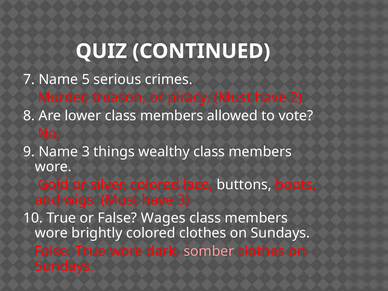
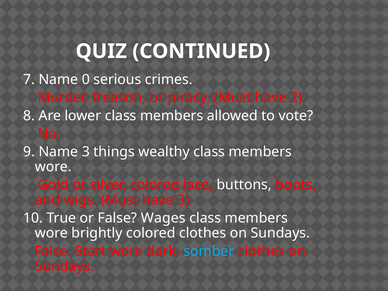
5: 5 -> 0
False True: True -> Start
somber colour: pink -> light blue
